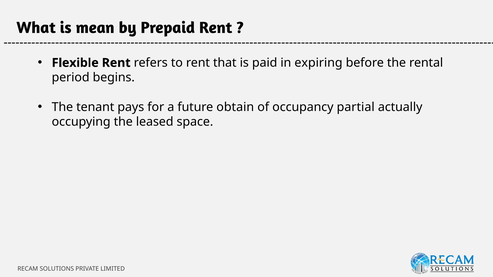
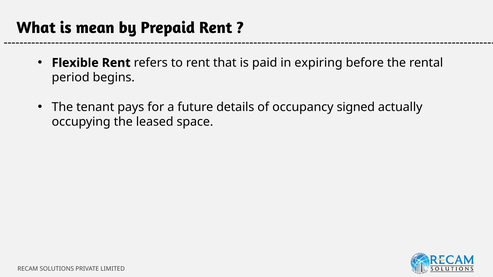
obtain: obtain -> details
partial: partial -> signed
